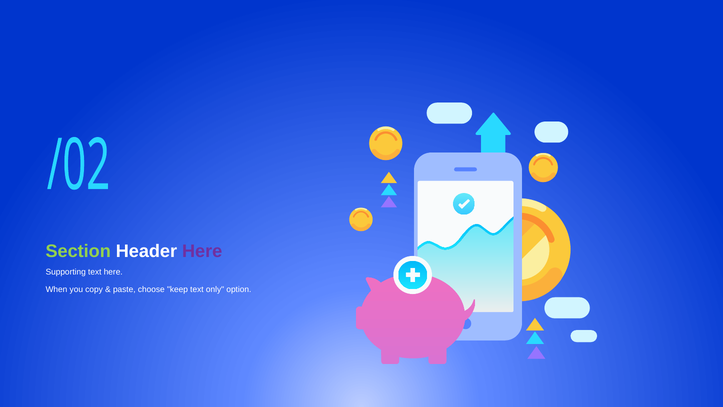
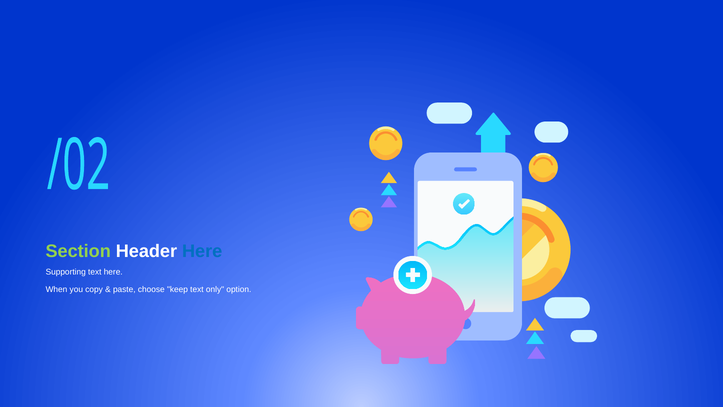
Here at (202, 251) colour: purple -> blue
